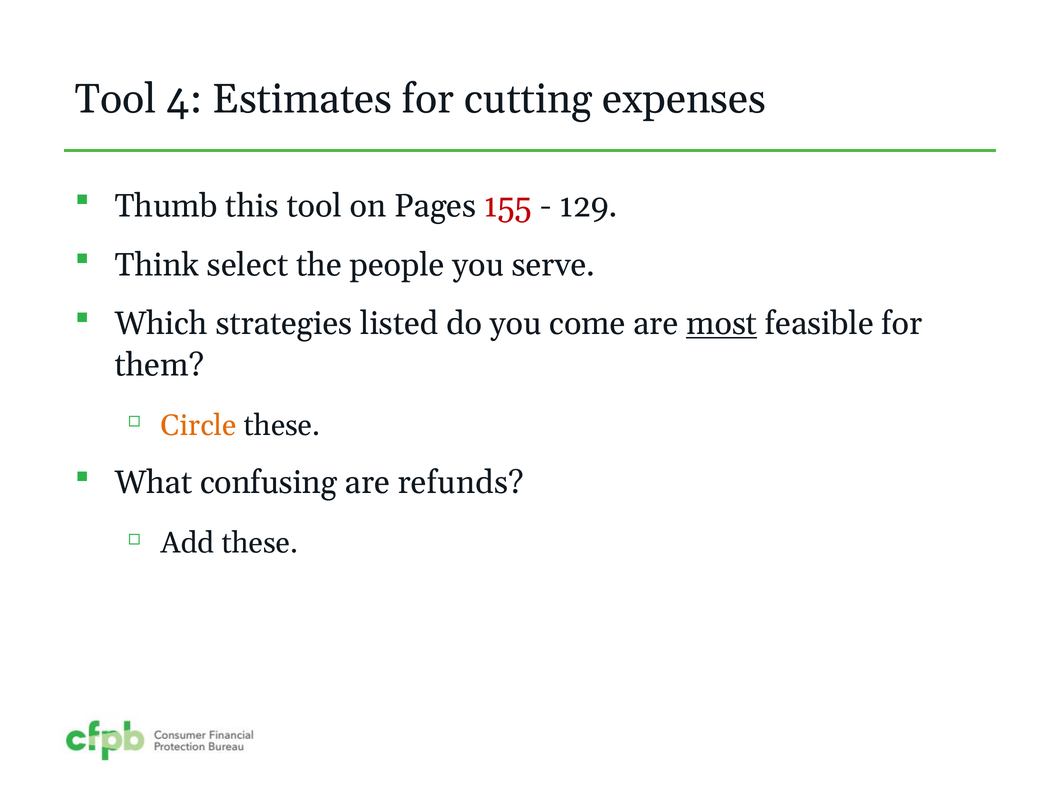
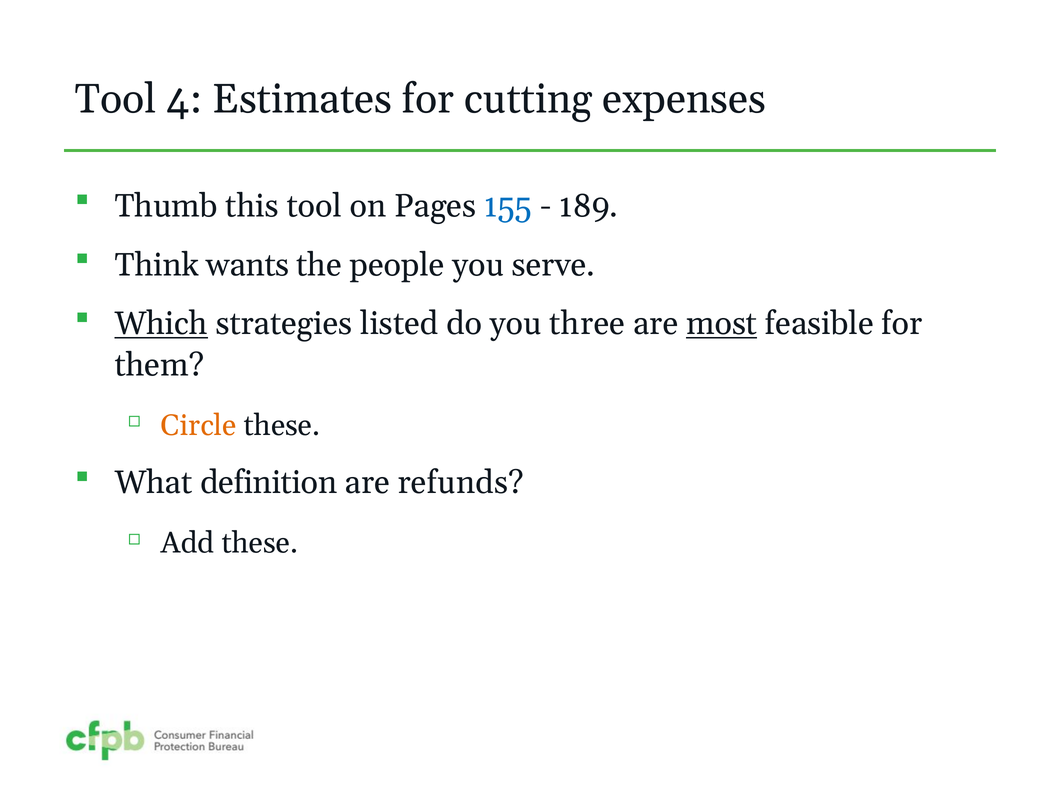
155 colour: red -> blue
129: 129 -> 189
select: select -> wants
Which underline: none -> present
come: come -> three
confusing: confusing -> definition
